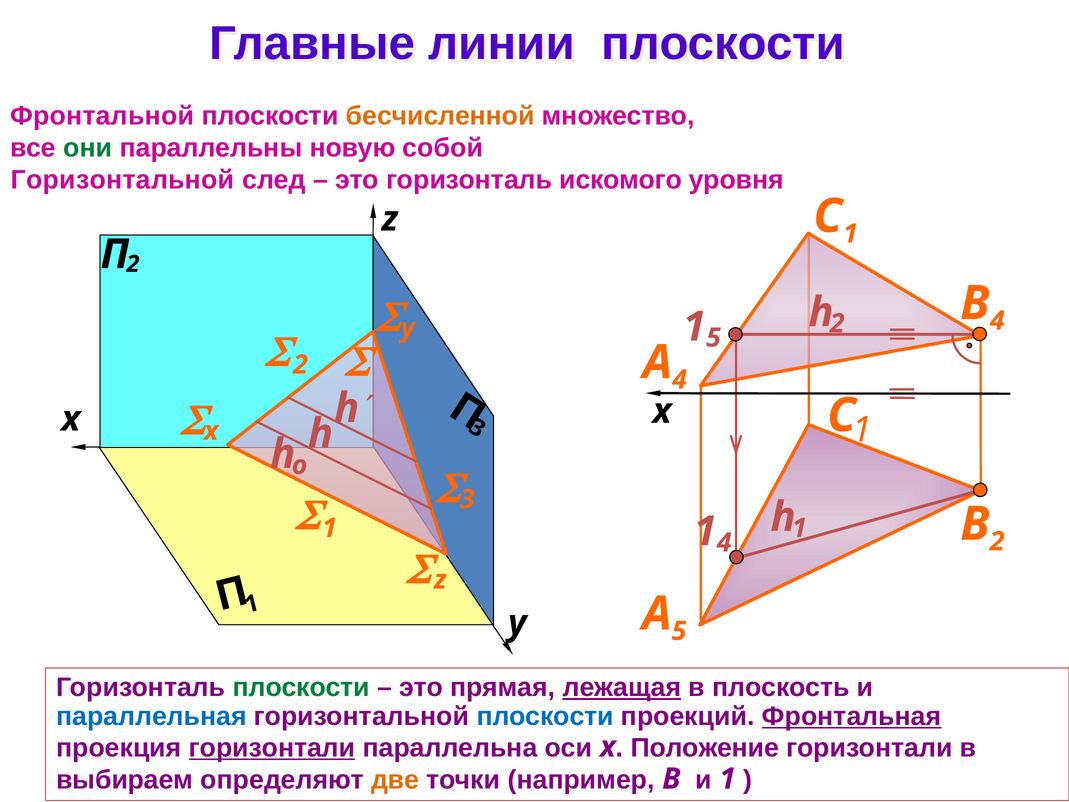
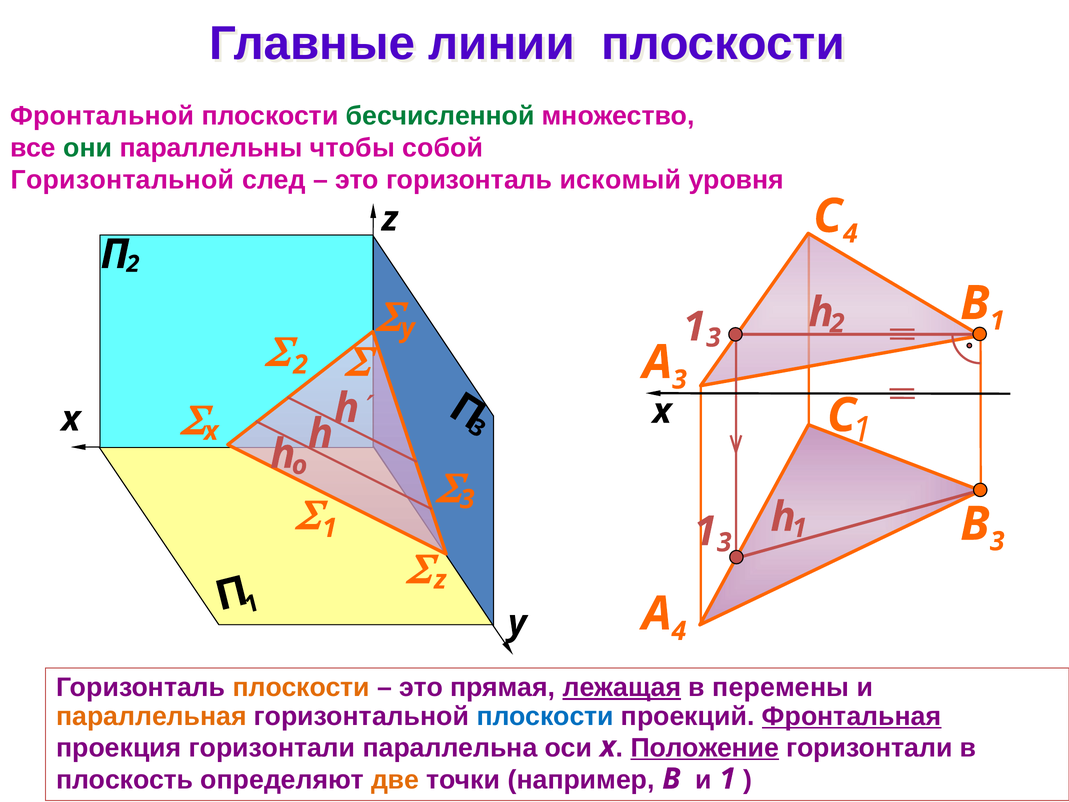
бесчисленной colour: orange -> green
новую: новую -> чтобы
искомого: искомого -> искомый
1 at (850, 234): 1 -> 4
4 at (997, 321): 4 -> 1
5 at (713, 338): 5 -> 3
А 4: 4 -> 3
В 2: 2 -> 3
4 at (724, 542): 4 -> 3
А 5: 5 -> 4
плоскости at (301, 687) colour: green -> orange
плоскость: плоскость -> перемены
параллельная colour: blue -> orange
горизонтали at (272, 748) underline: present -> none
Положение underline: none -> present
выбираем: выбираем -> плоскость
